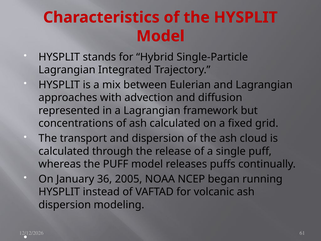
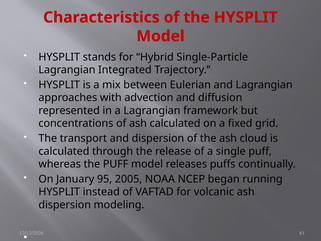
36: 36 -> 95
